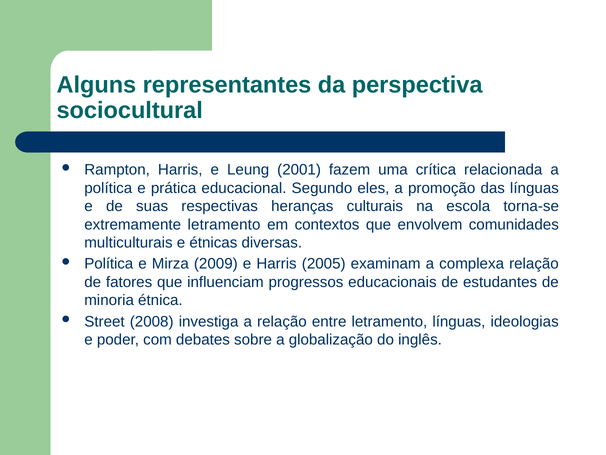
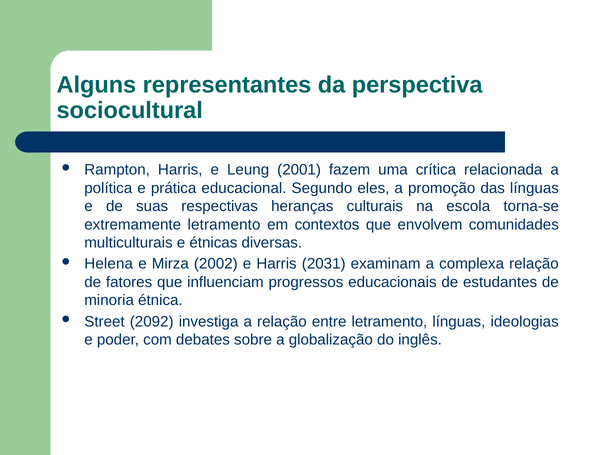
Política at (109, 264): Política -> Helena
2009: 2009 -> 2002
2005: 2005 -> 2031
2008: 2008 -> 2092
